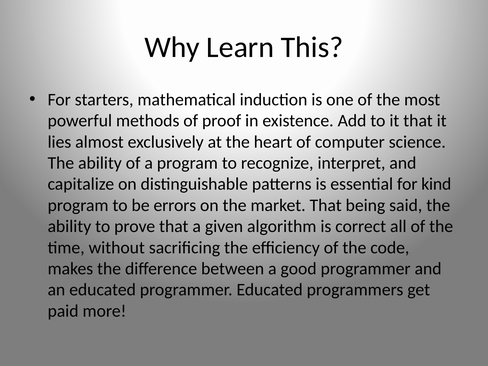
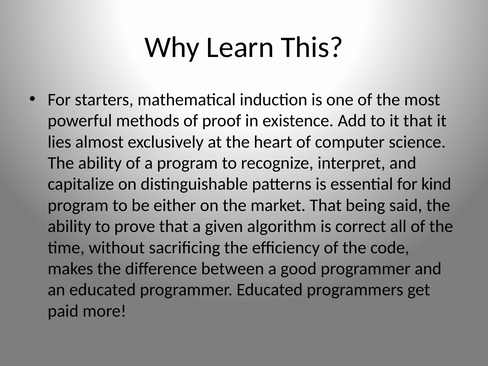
errors: errors -> either
